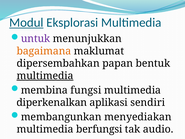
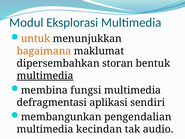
Modul underline: present -> none
untuk colour: purple -> orange
papan: papan -> storan
diperkenalkan: diperkenalkan -> defragmentasi
menyediakan: menyediakan -> pengendalian
berfungsi: berfungsi -> kecindan
